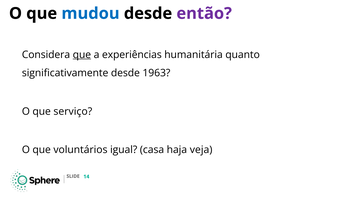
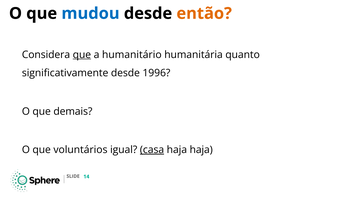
então colour: purple -> orange
experiências: experiências -> humanitário
1963: 1963 -> 1996
serviço: serviço -> demais
casa underline: none -> present
haja veja: veja -> haja
